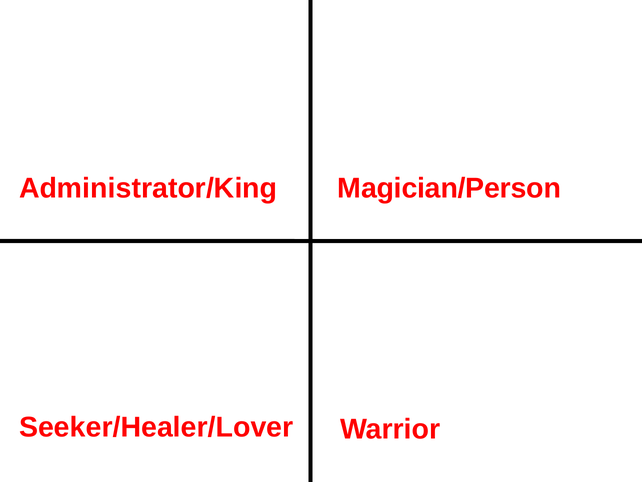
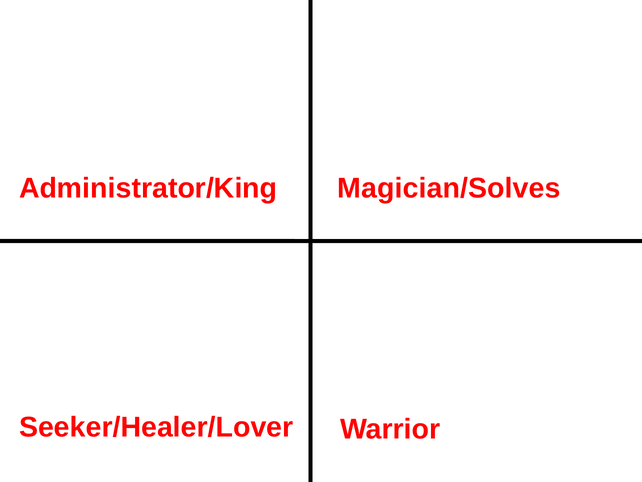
Magician/Person: Magician/Person -> Magician/Solves
